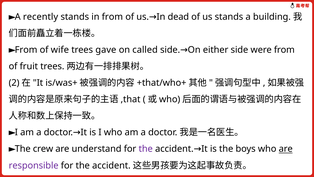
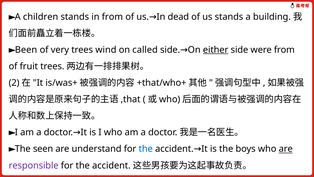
recently: recently -> children
From at (26, 50): From -> Been
wife: wife -> very
gave: gave -> wind
either underline: none -> present
crew: crew -> seen
the at (146, 149) colour: purple -> blue
